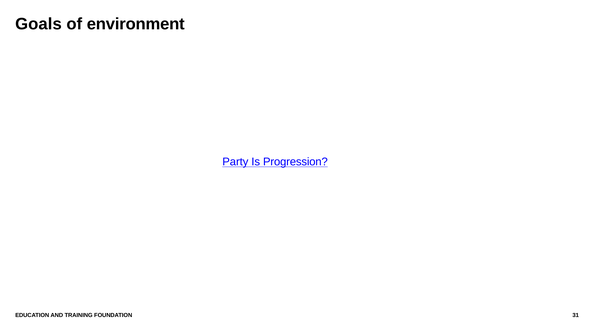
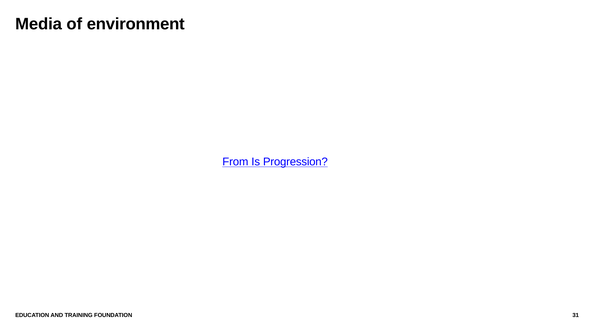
Goals: Goals -> Media
Party: Party -> From
